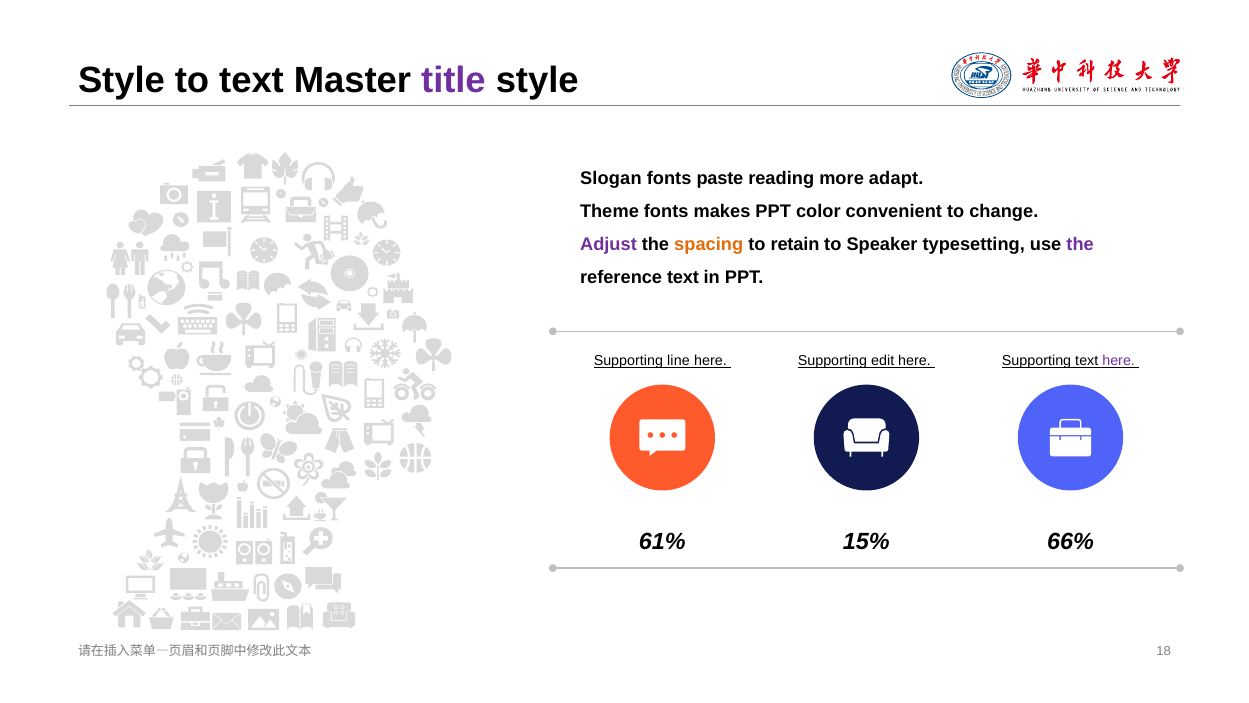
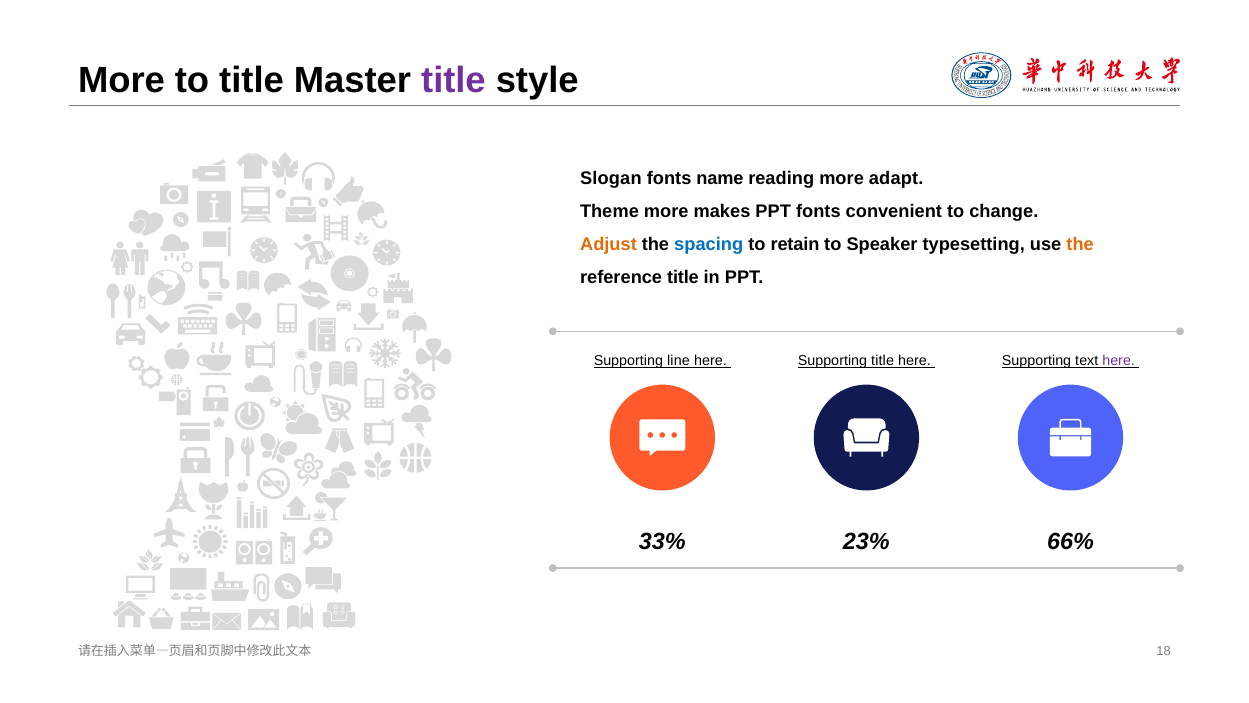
Style at (121, 81): Style -> More
to text: text -> title
paste: paste -> name
Theme fonts: fonts -> more
PPT color: color -> fonts
Adjust colour: purple -> orange
spacing colour: orange -> blue
the at (1080, 244) colour: purple -> orange
reference text: text -> title
Supporting edit: edit -> title
61%: 61% -> 33%
15%: 15% -> 23%
